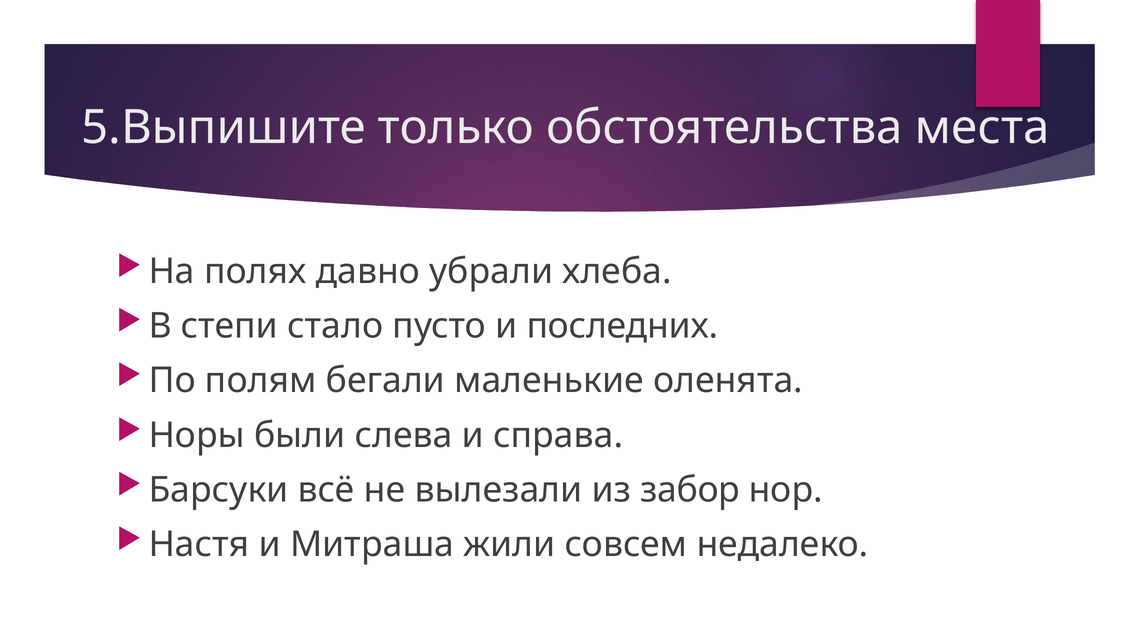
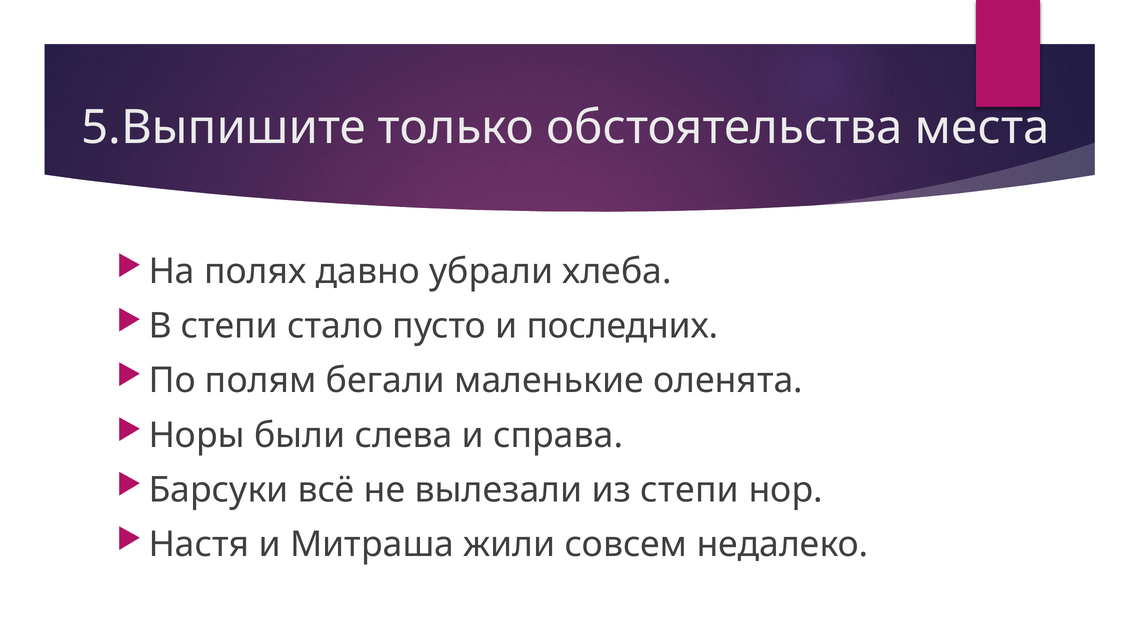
из забор: забор -> степи
